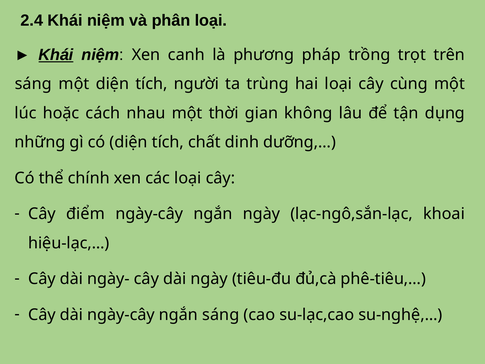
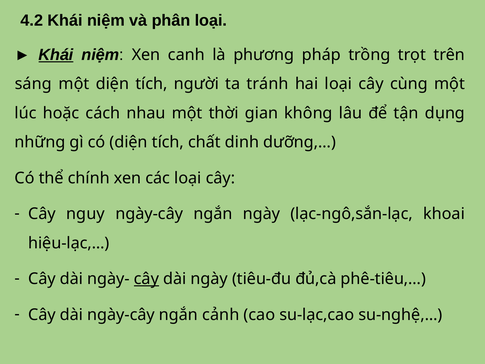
2.4: 2.4 -> 4.2
trùng: trùng -> tránh
điểm: điểm -> nguy
cây at (146, 279) underline: none -> present
ngắn sáng: sáng -> cảnh
